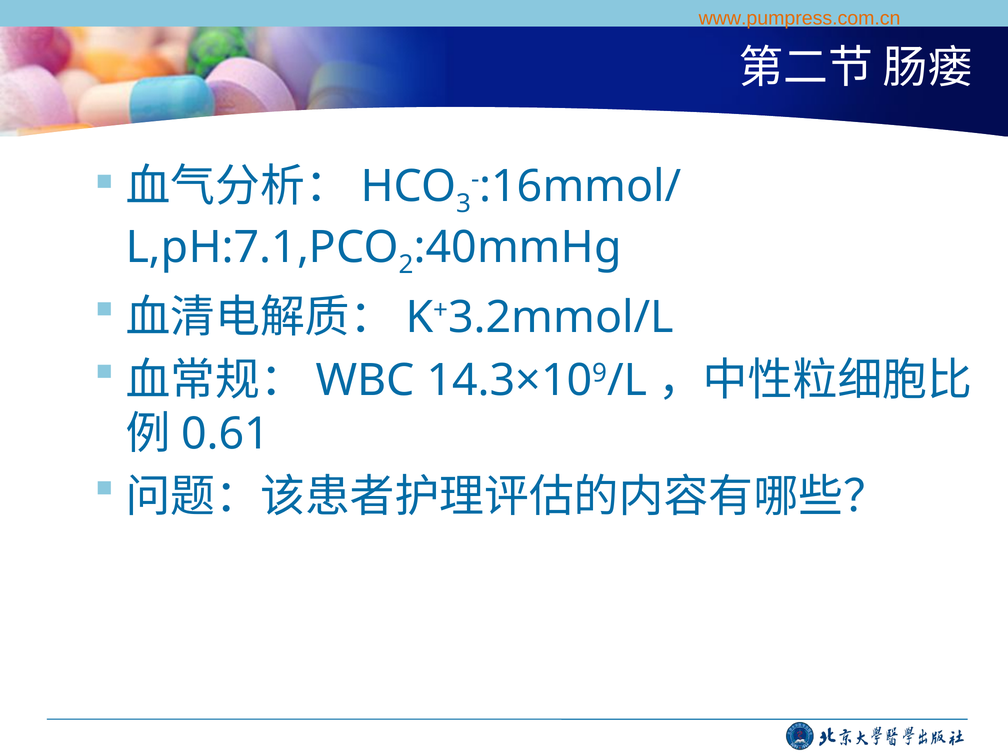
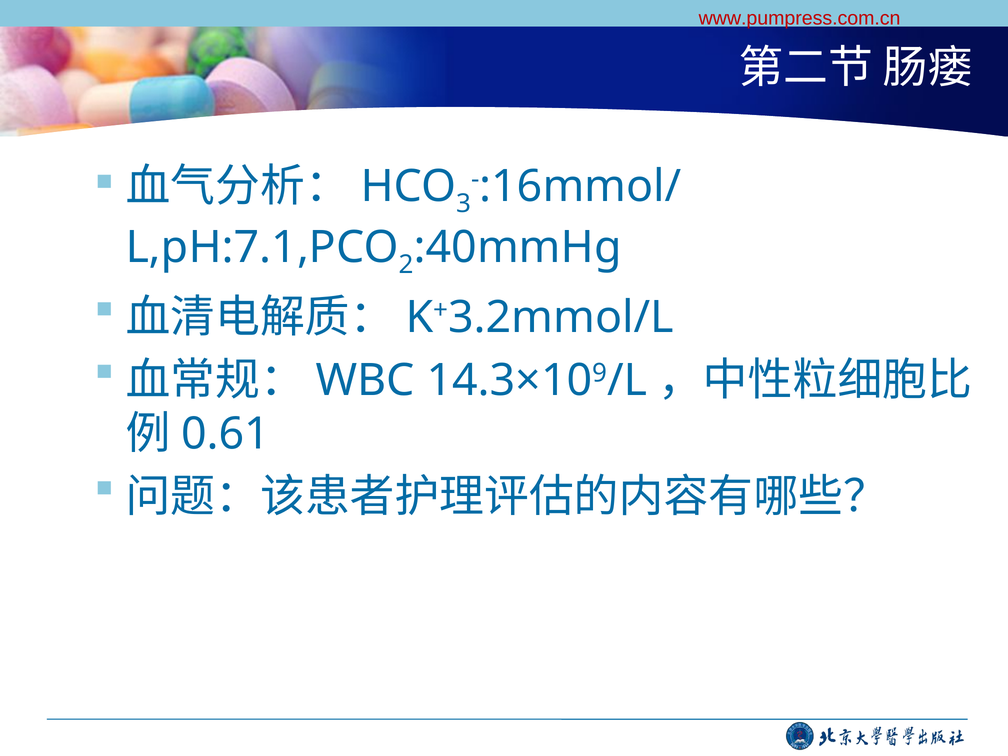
www.pumpress.com.cn colour: orange -> red
